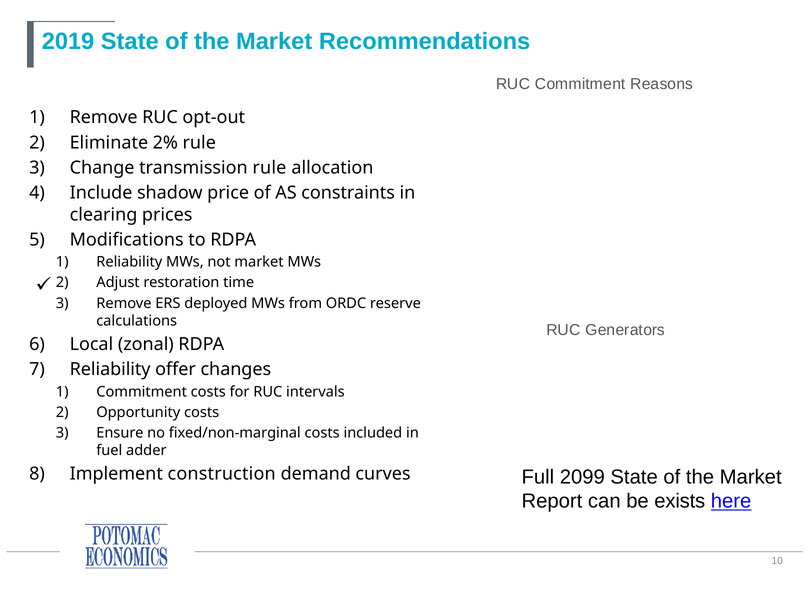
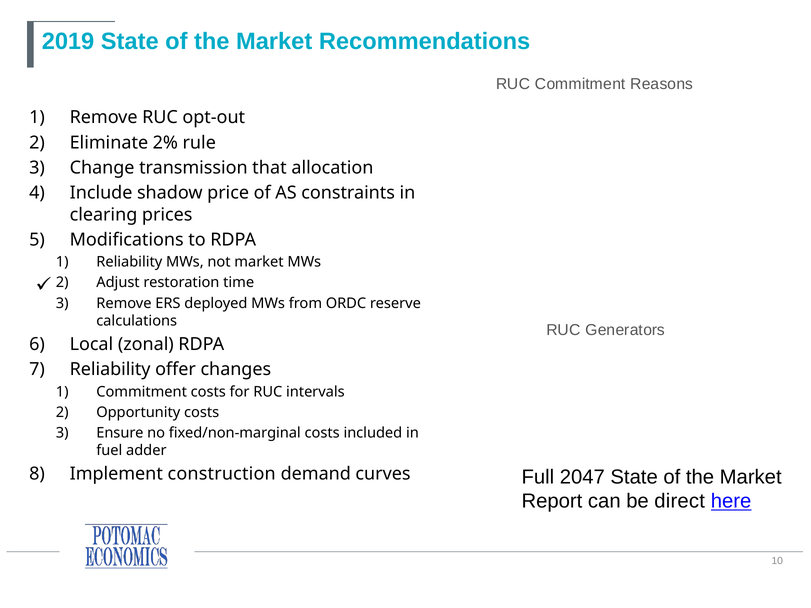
transmission rule: rule -> that
2099: 2099 -> 2047
exists: exists -> direct
